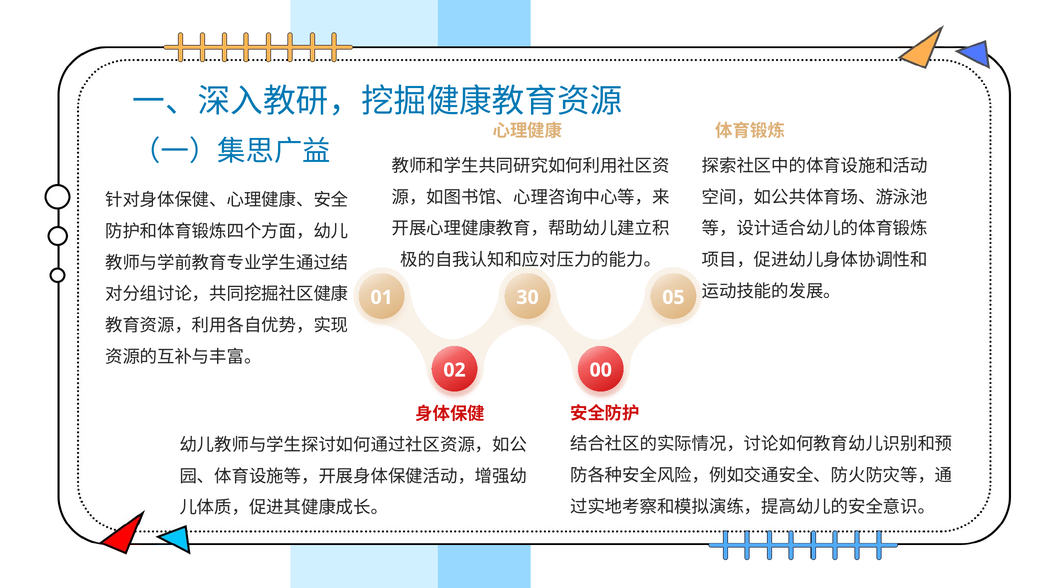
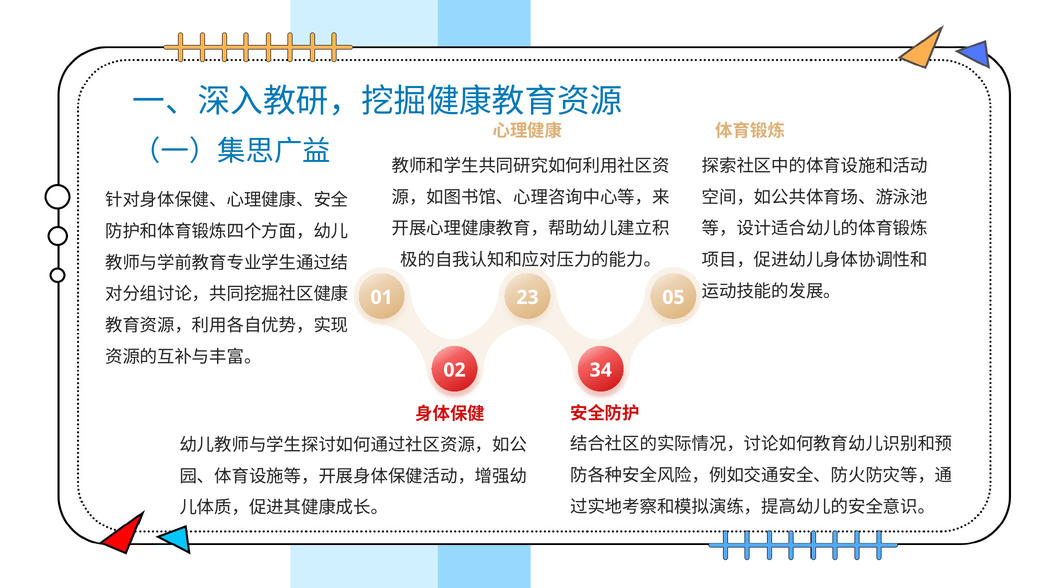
30: 30 -> 23
00: 00 -> 34
